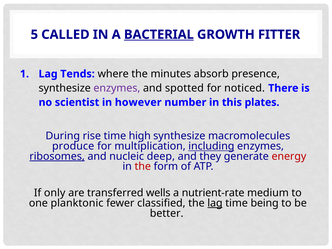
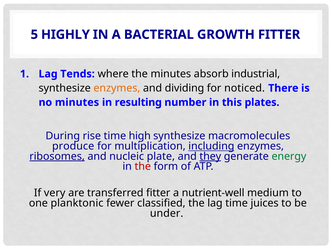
CALLED: CALLED -> HIGHLY
BACTERIAL underline: present -> none
presence: presence -> industrial
enzymes at (117, 88) colour: purple -> orange
spotted: spotted -> dividing
no scientist: scientist -> minutes
however: however -> resulting
deep: deep -> plate
they underline: none -> present
energy colour: red -> green
only: only -> very
transferred wells: wells -> fitter
nutrient-rate: nutrient-rate -> nutrient-well
lag at (215, 203) underline: present -> none
being: being -> juices
better: better -> under
